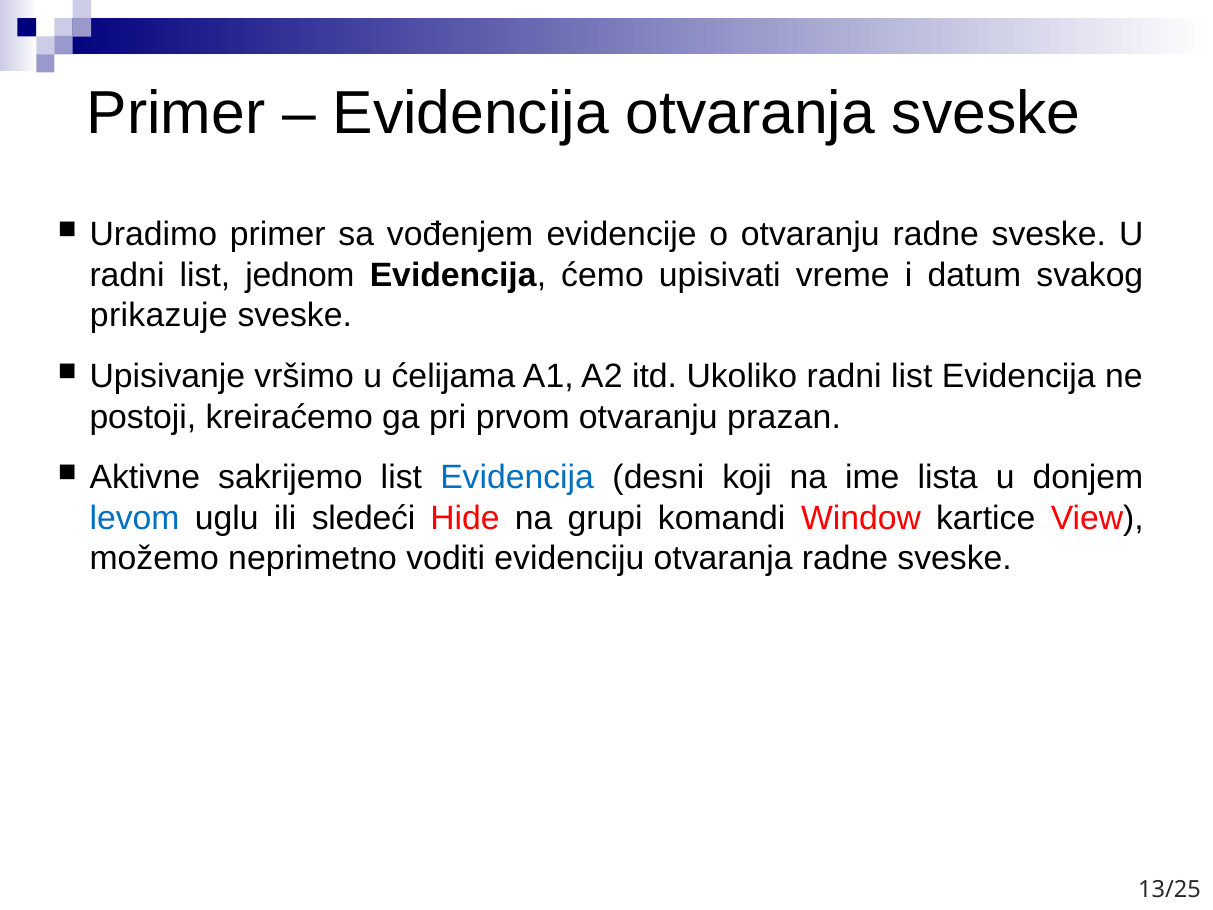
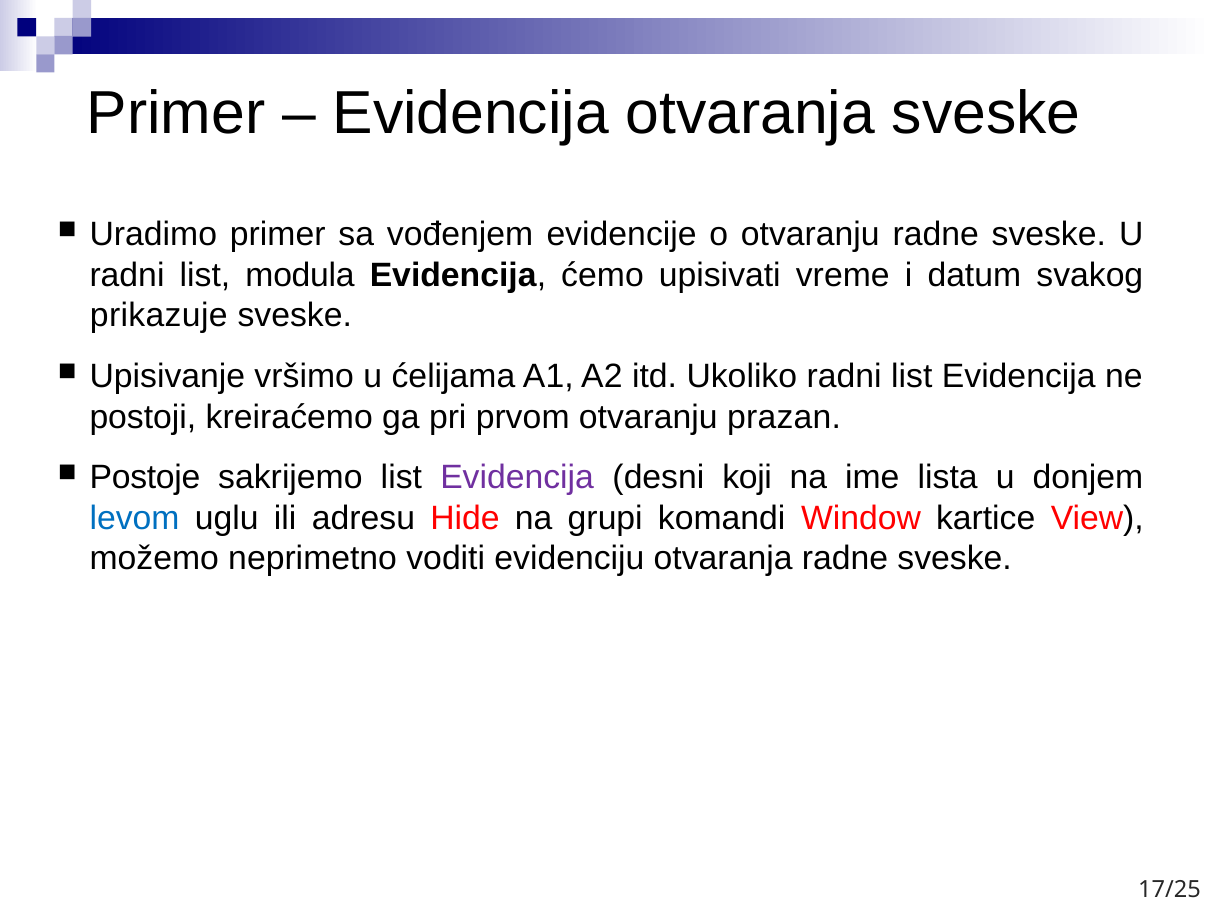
jednom: jednom -> modula
Aktivne: Aktivne -> Postoje
Evidencija at (517, 477) colour: blue -> purple
sledeći: sledeći -> adresu
13/25: 13/25 -> 17/25
